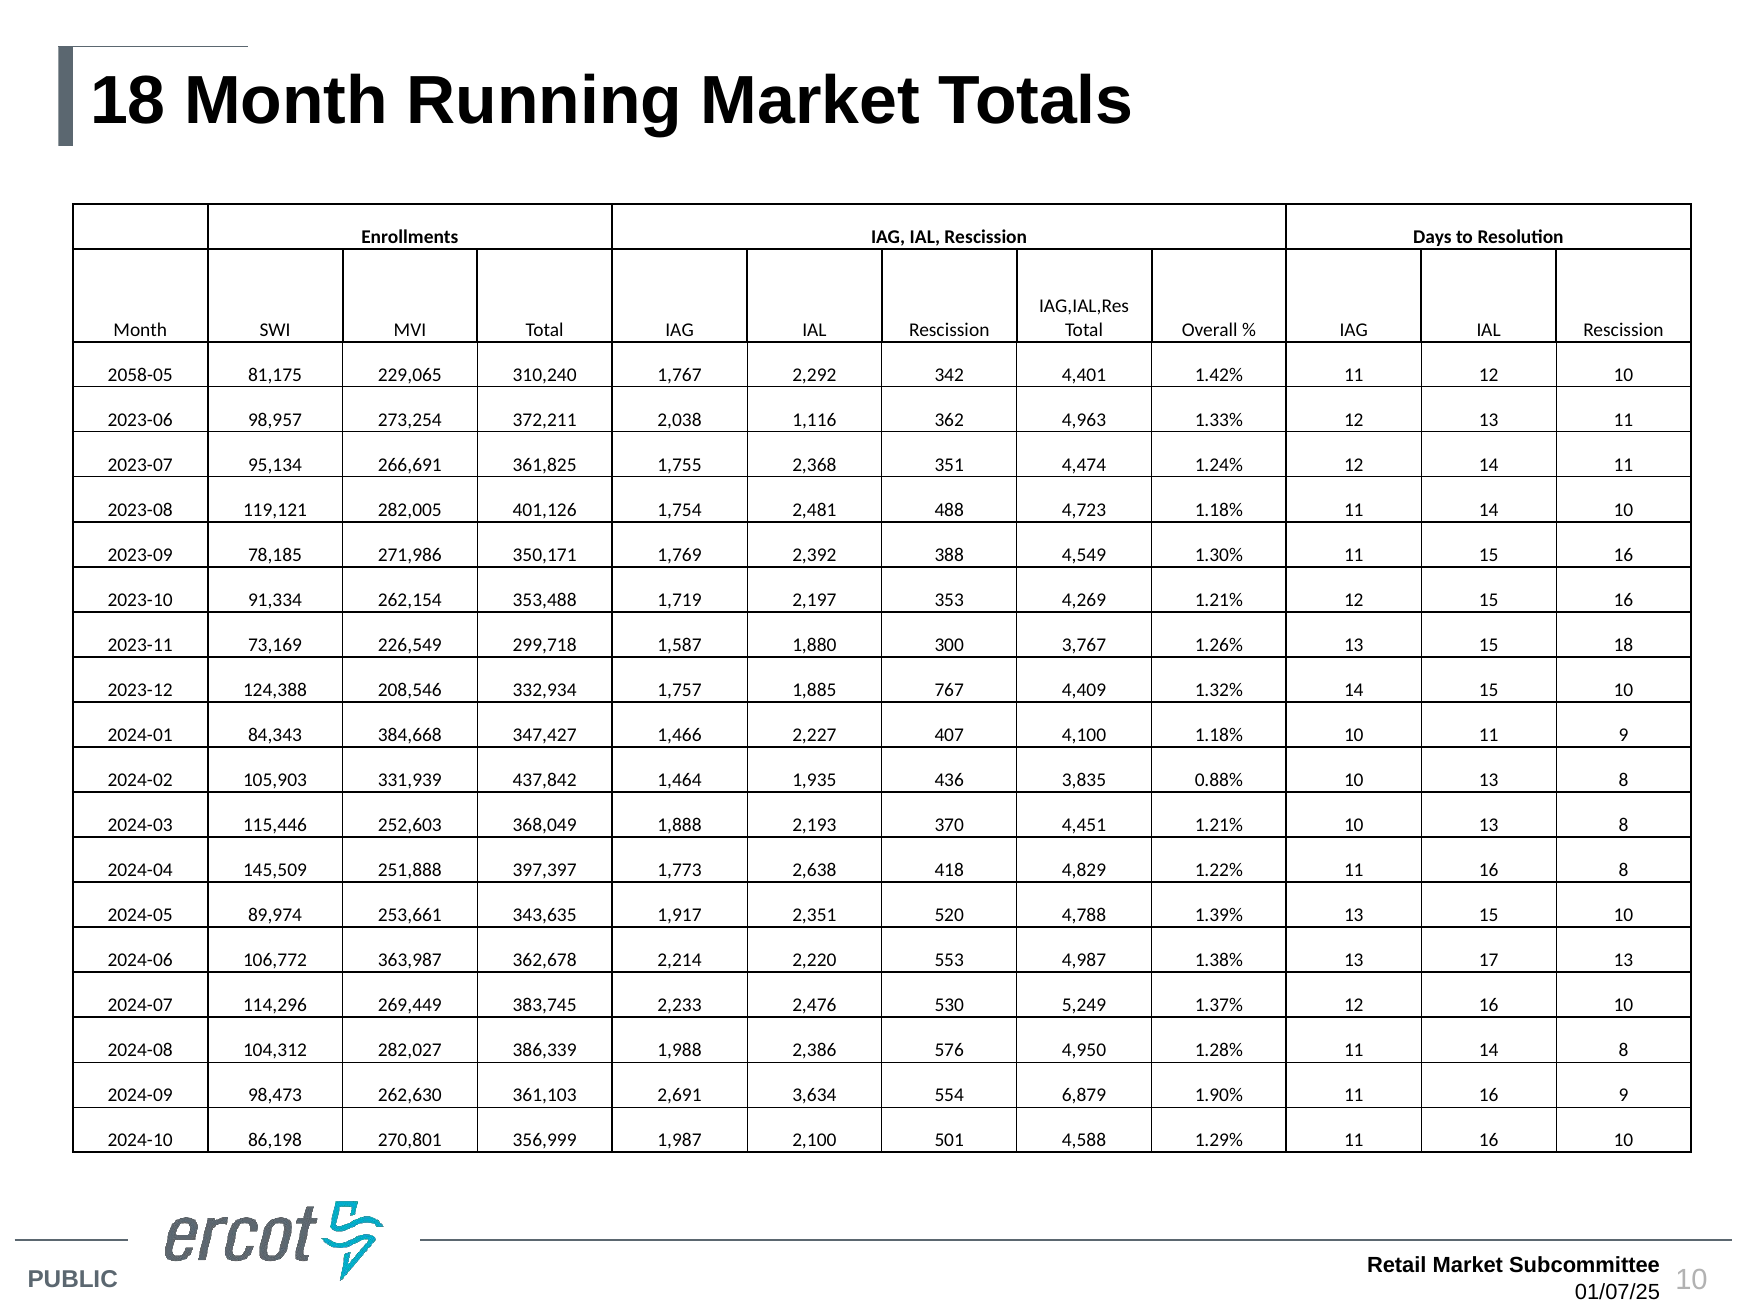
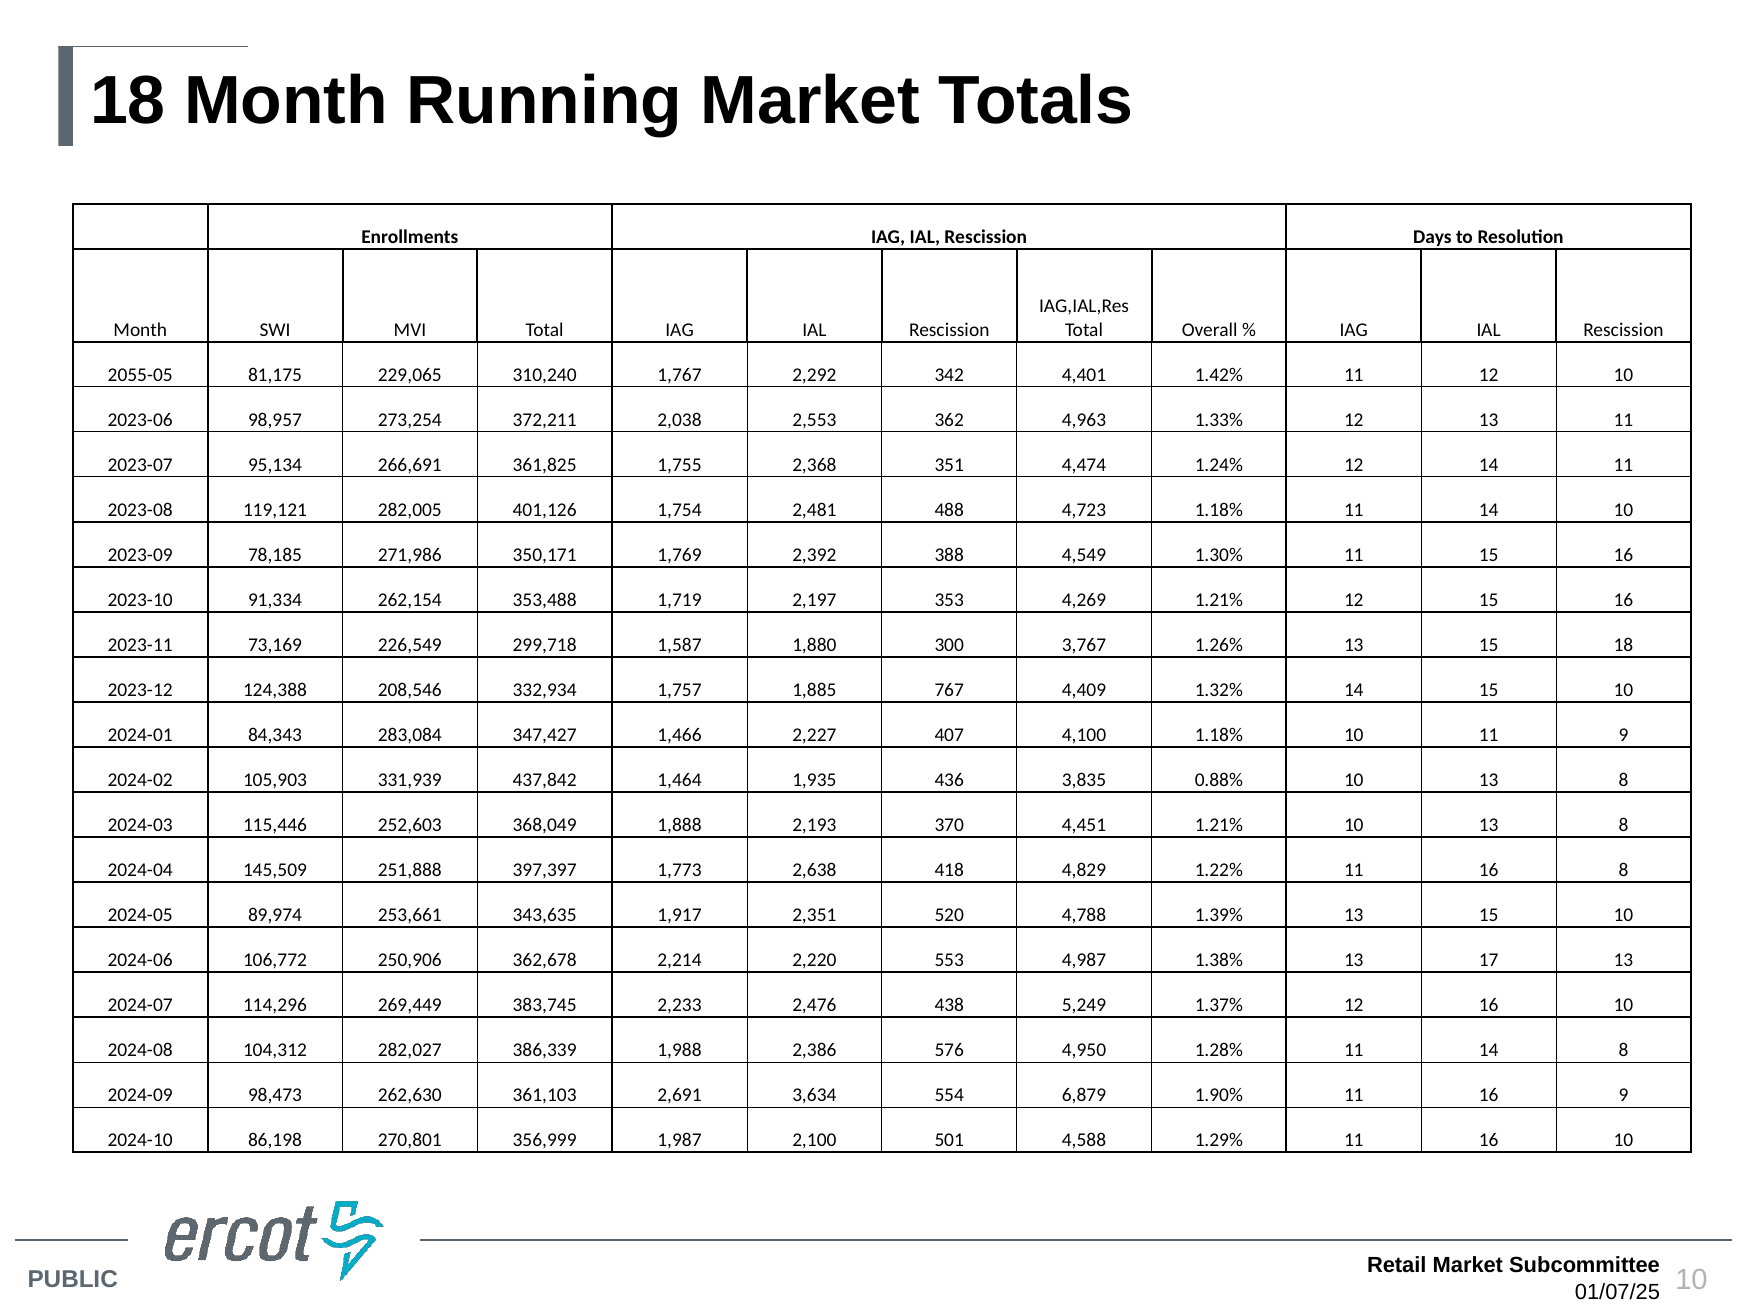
2058-05: 2058-05 -> 2055-05
1,116: 1,116 -> 2,553
384,668: 384,668 -> 283,084
363,987: 363,987 -> 250,906
530: 530 -> 438
